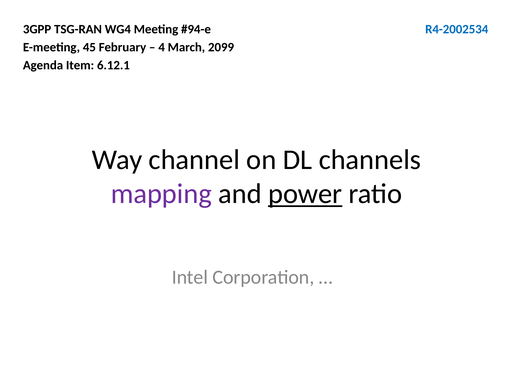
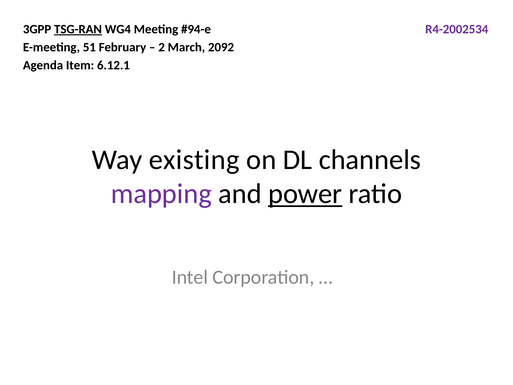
TSG-RAN underline: none -> present
R4-2002534 colour: blue -> purple
45: 45 -> 51
4: 4 -> 2
2099: 2099 -> 2092
channel: channel -> existing
